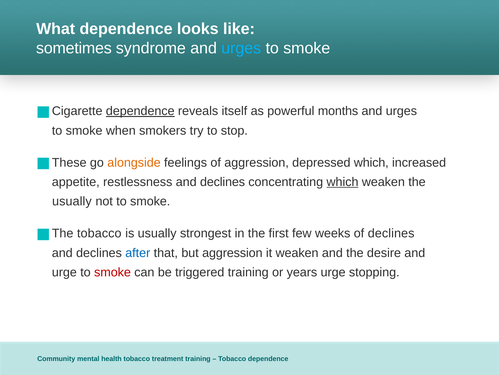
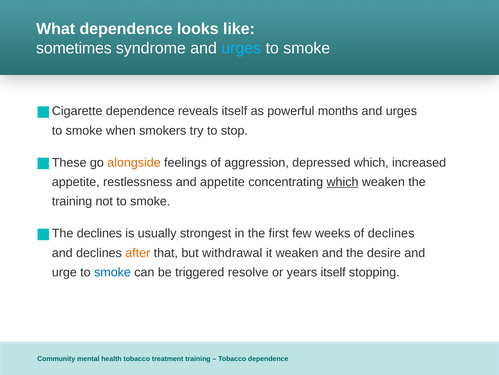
dependence at (140, 111) underline: present -> none
restlessness and declines: declines -> appetite
usually at (72, 201): usually -> training
tobacco at (99, 233): tobacco -> declines
after colour: blue -> orange
but aggression: aggression -> withdrawal
smoke at (112, 272) colour: red -> blue
triggered training: training -> resolve
years urge: urge -> itself
